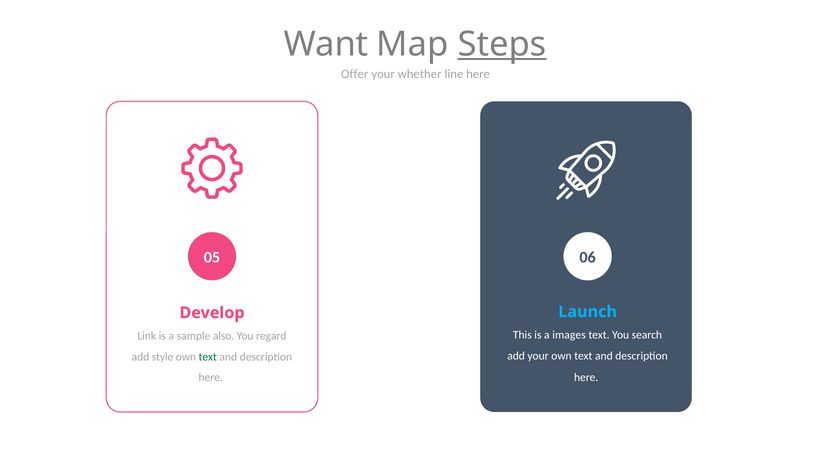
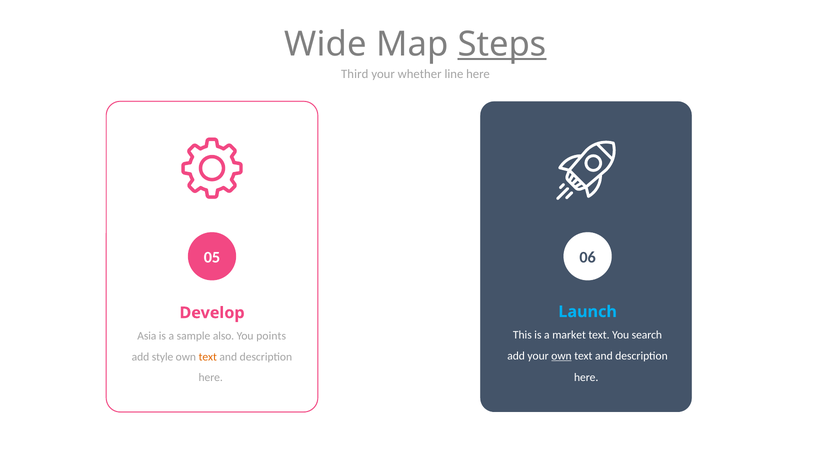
Want: Want -> Wide
Offer: Offer -> Third
images: images -> market
Link: Link -> Asia
regard: regard -> points
own at (561, 356) underline: none -> present
text at (208, 357) colour: green -> orange
